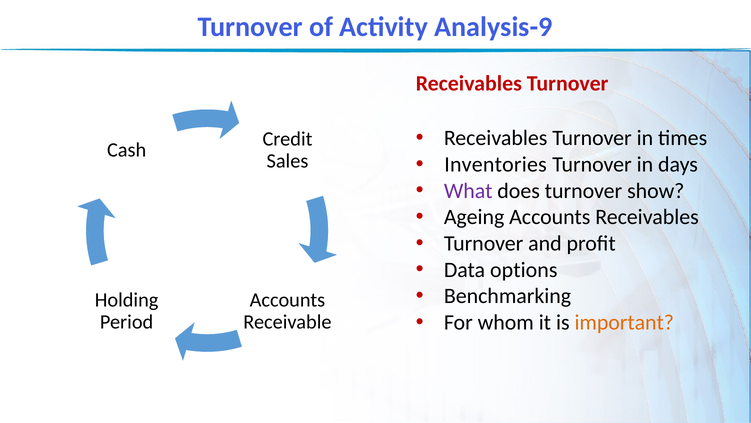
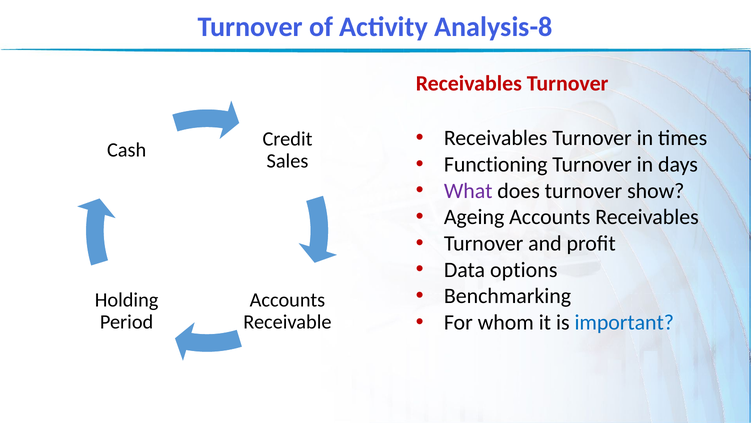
Analysis-9: Analysis-9 -> Analysis-8
Inventories: Inventories -> Functioning
important colour: orange -> blue
